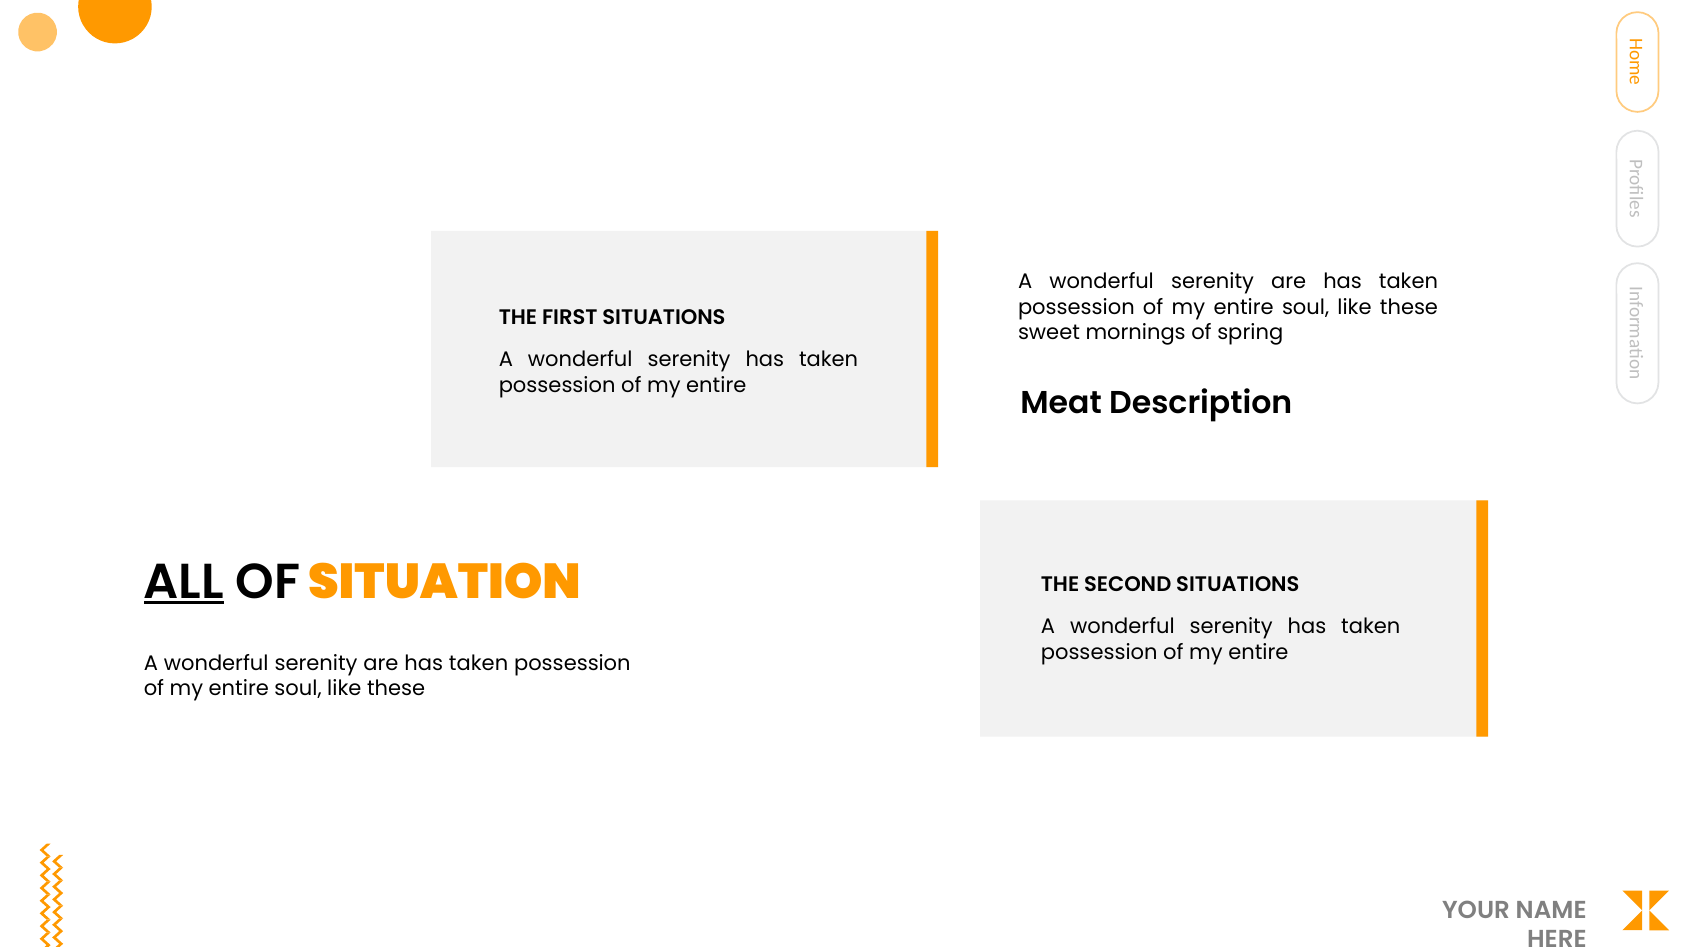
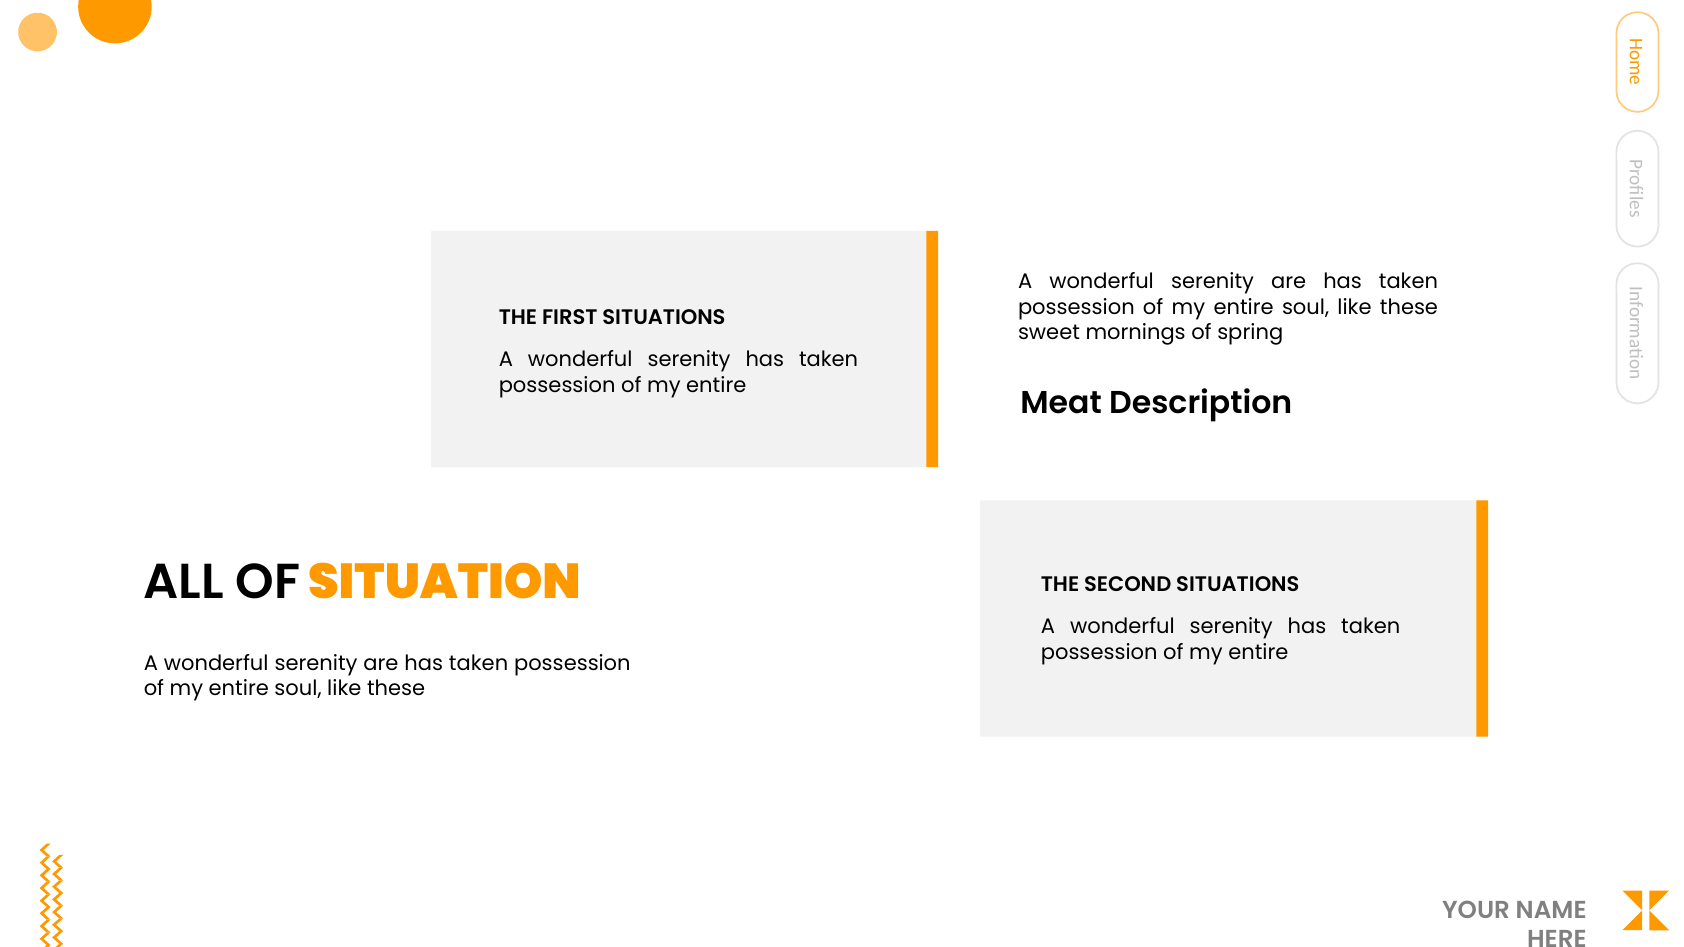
ALL underline: present -> none
